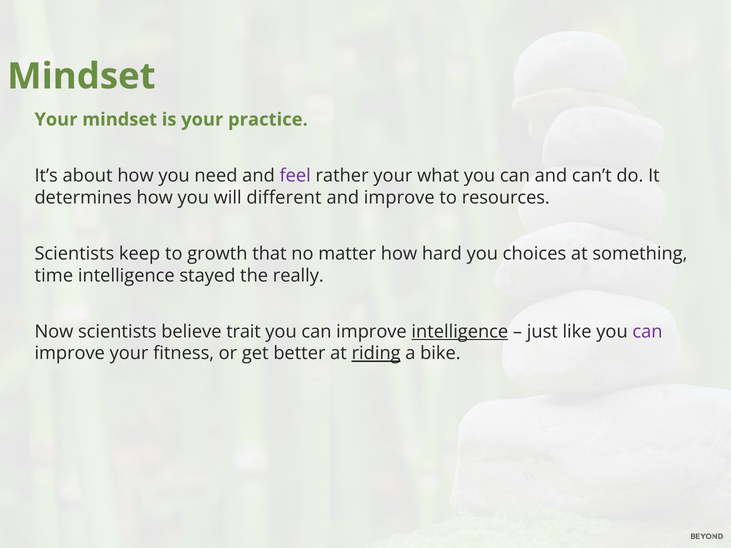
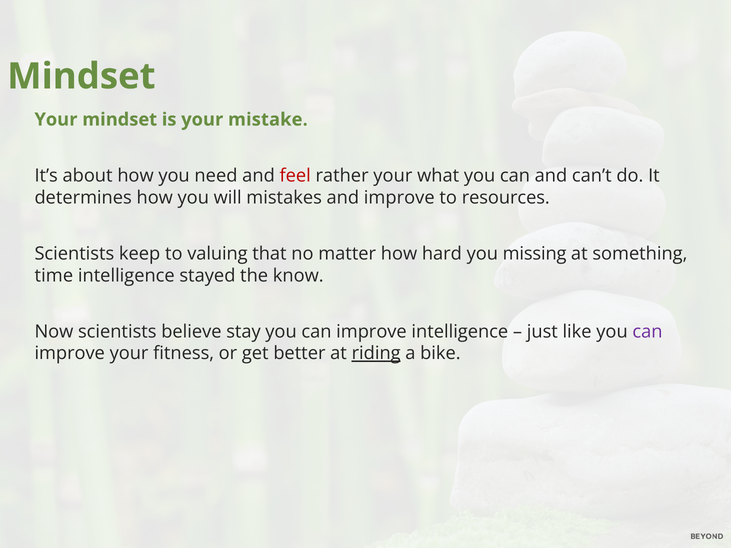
practice: practice -> mistake
feel colour: purple -> red
different: different -> mistakes
growth: growth -> valuing
choices: choices -> missing
really: really -> know
trait: trait -> stay
intelligence at (460, 332) underline: present -> none
